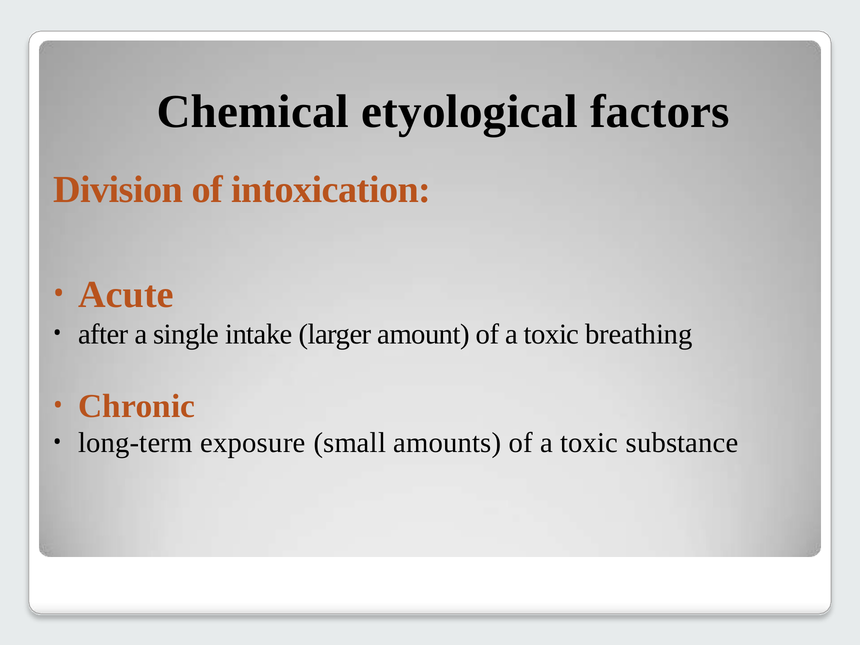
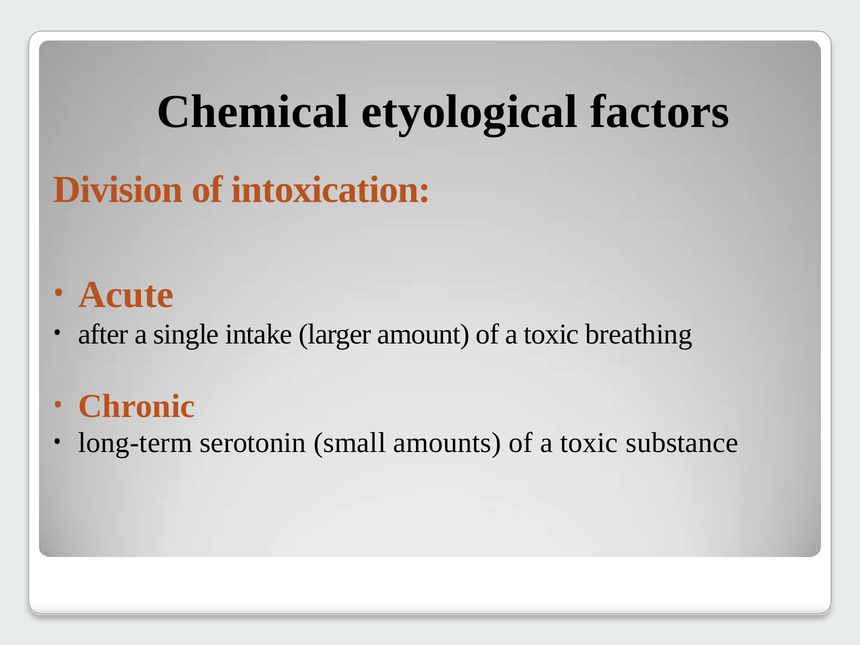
exposure: exposure -> serotonin
